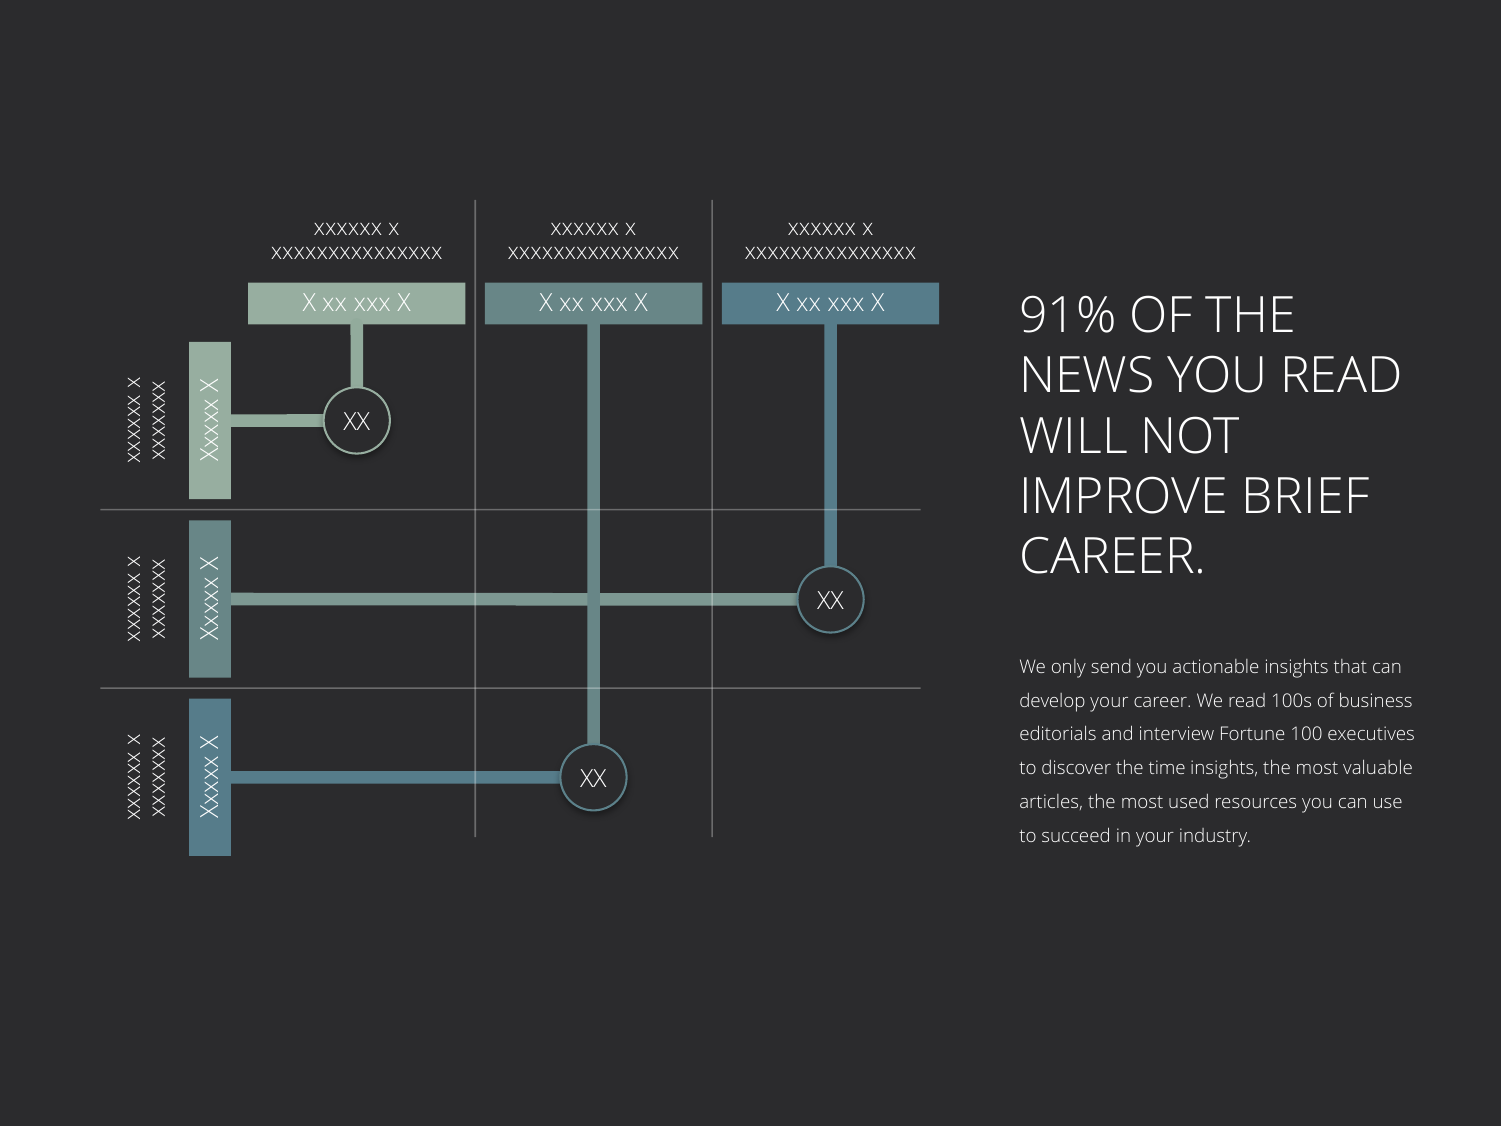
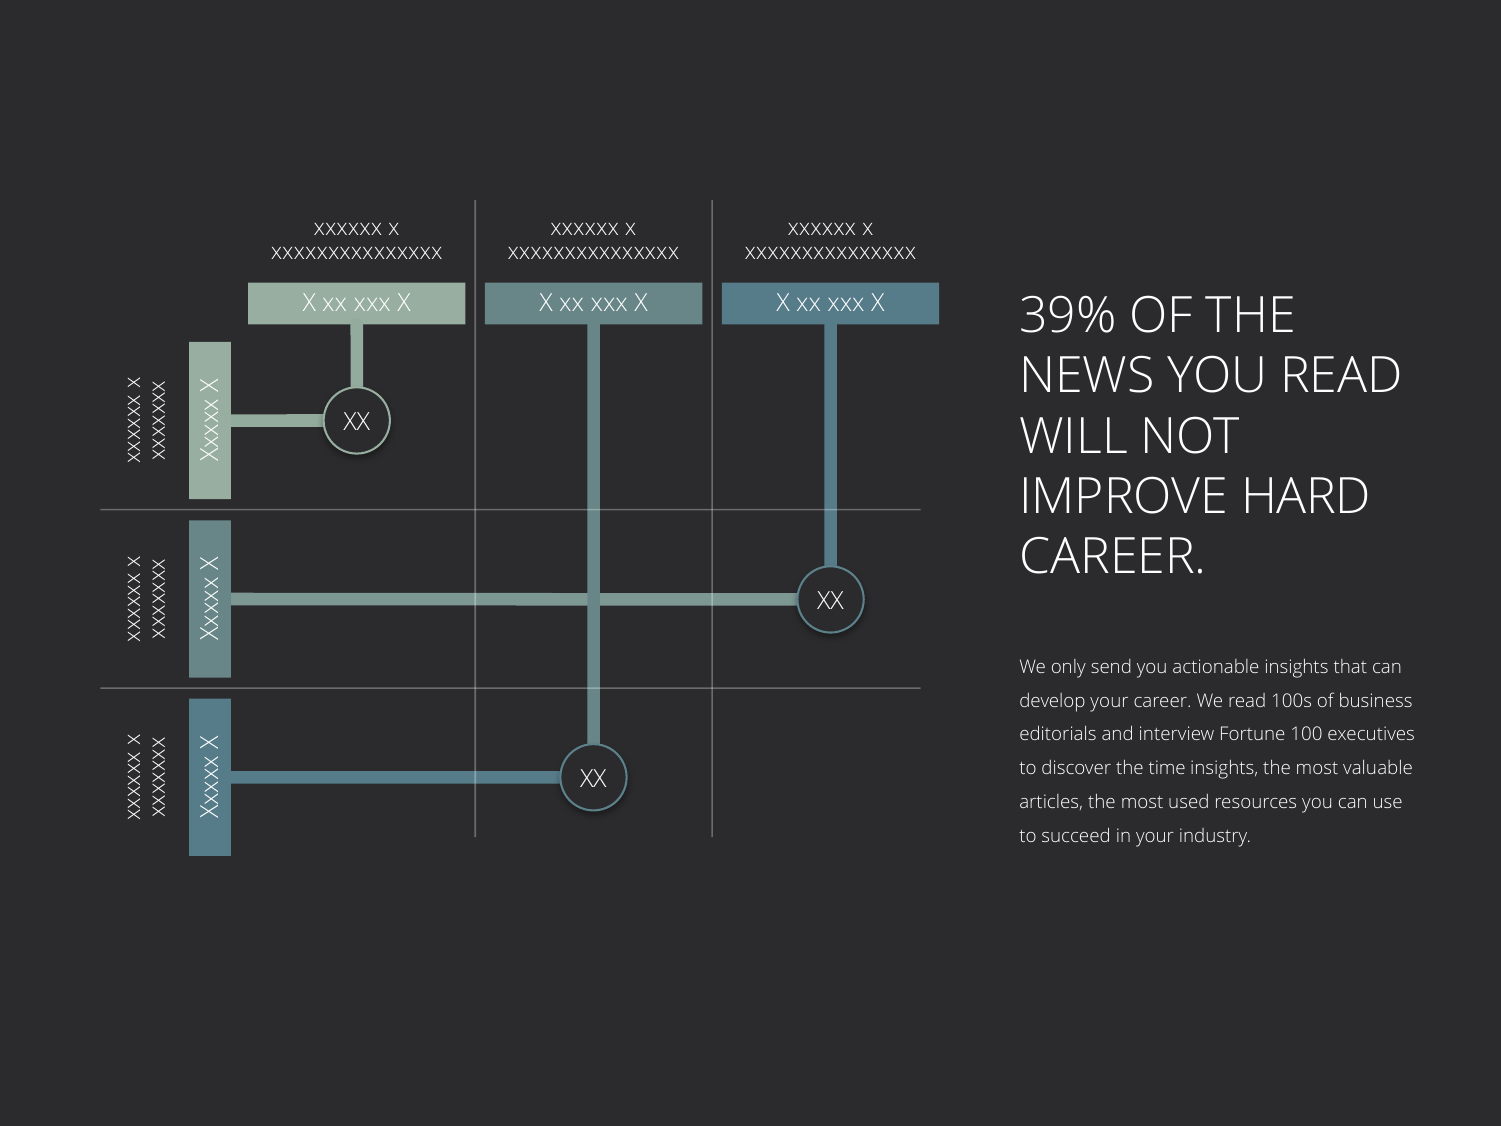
91%: 91% -> 39%
BRIEF: BRIEF -> HARD
